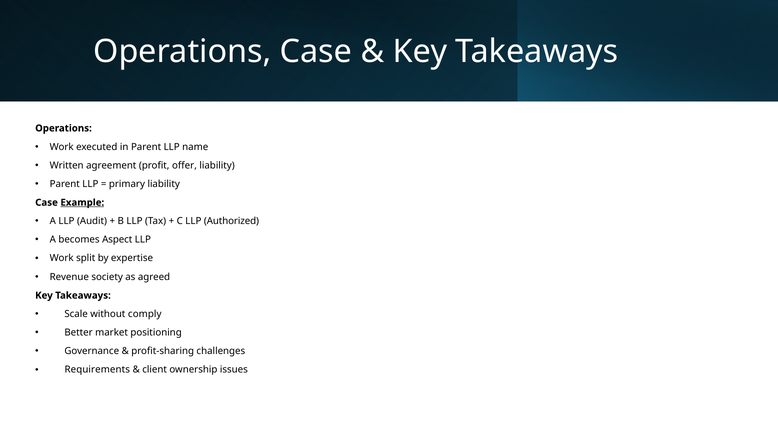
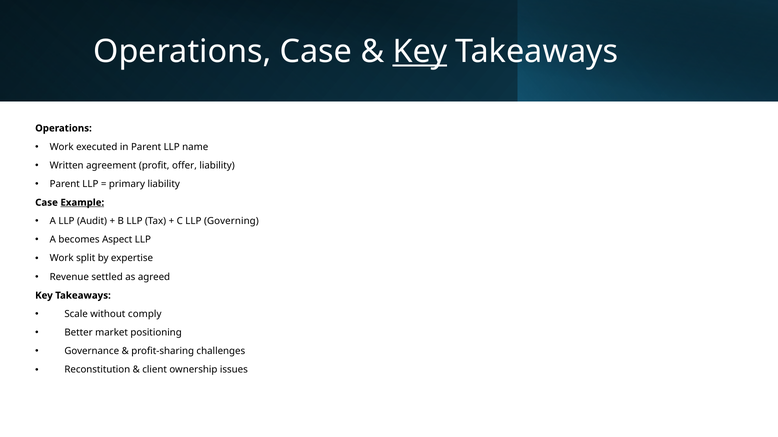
Key at (420, 52) underline: none -> present
Authorized: Authorized -> Governing
society: society -> settled
Requirements: Requirements -> Reconstitution
